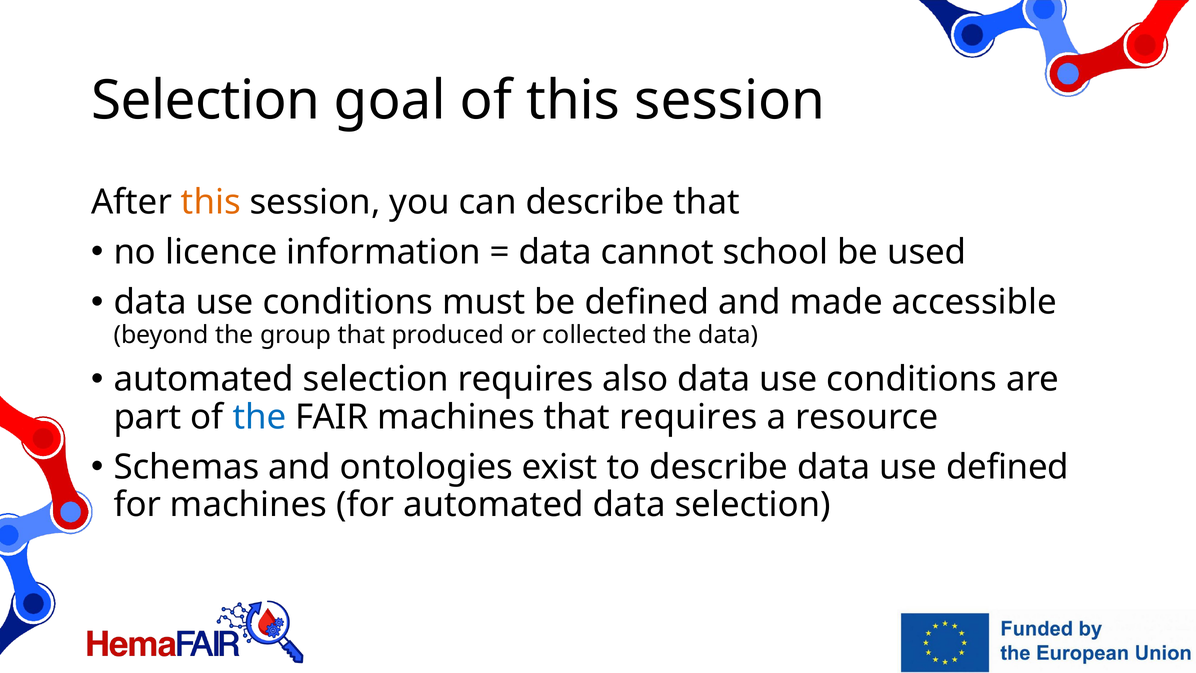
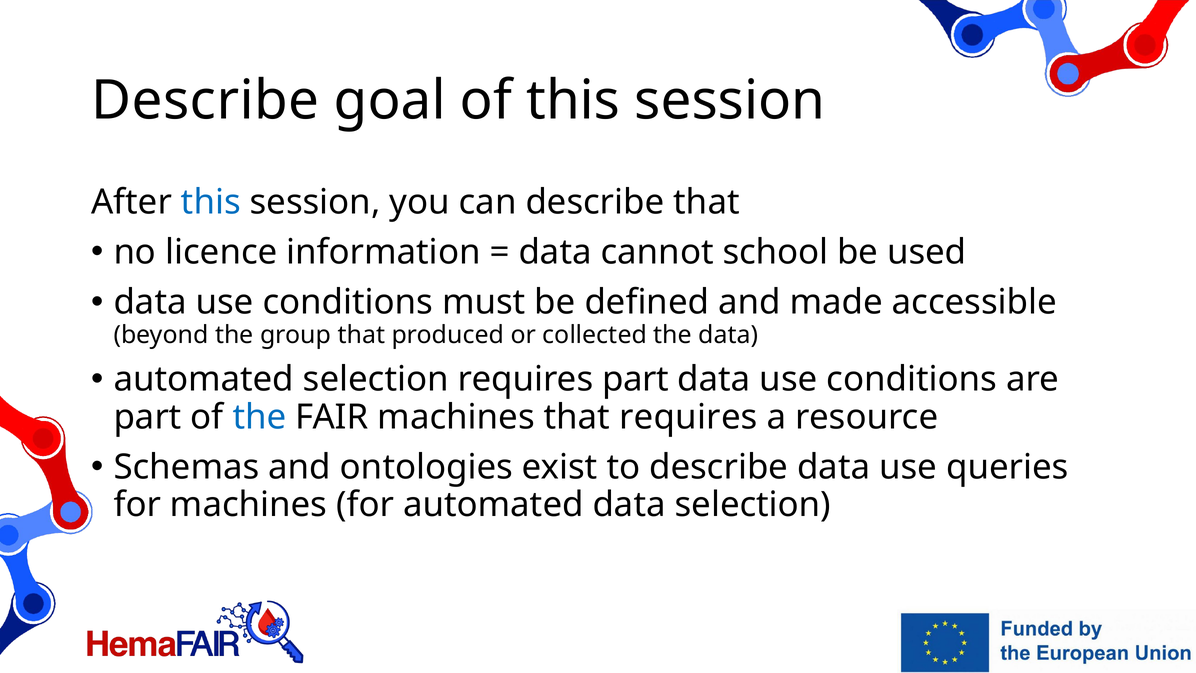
Selection at (206, 100): Selection -> Describe
this at (211, 202) colour: orange -> blue
requires also: also -> part
use defined: defined -> queries
